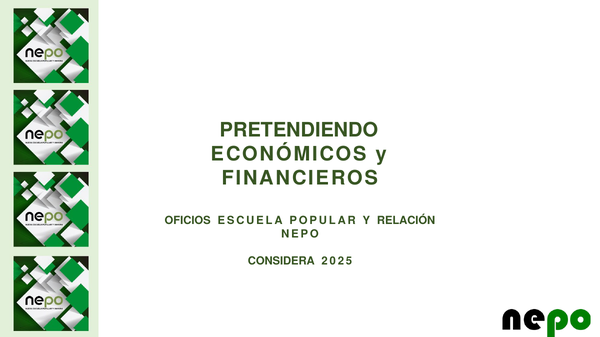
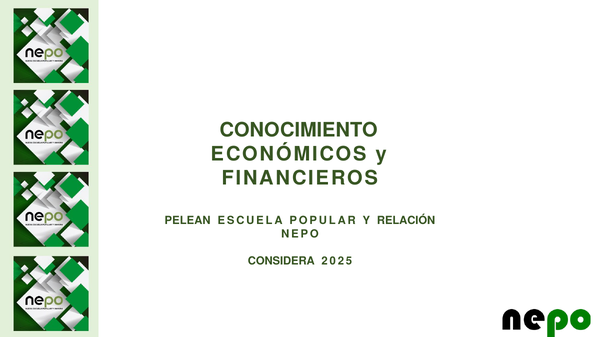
PRETENDIENDO: PRETENDIENDO -> CONOCIMIENTO
OFICIOS: OFICIOS -> PELEAN
